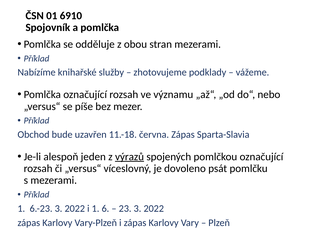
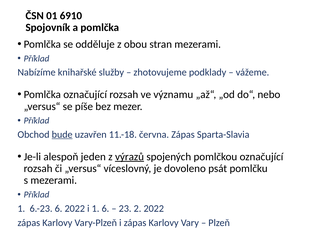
bude underline: none -> present
6.-23 3: 3 -> 6
23 3: 3 -> 2
